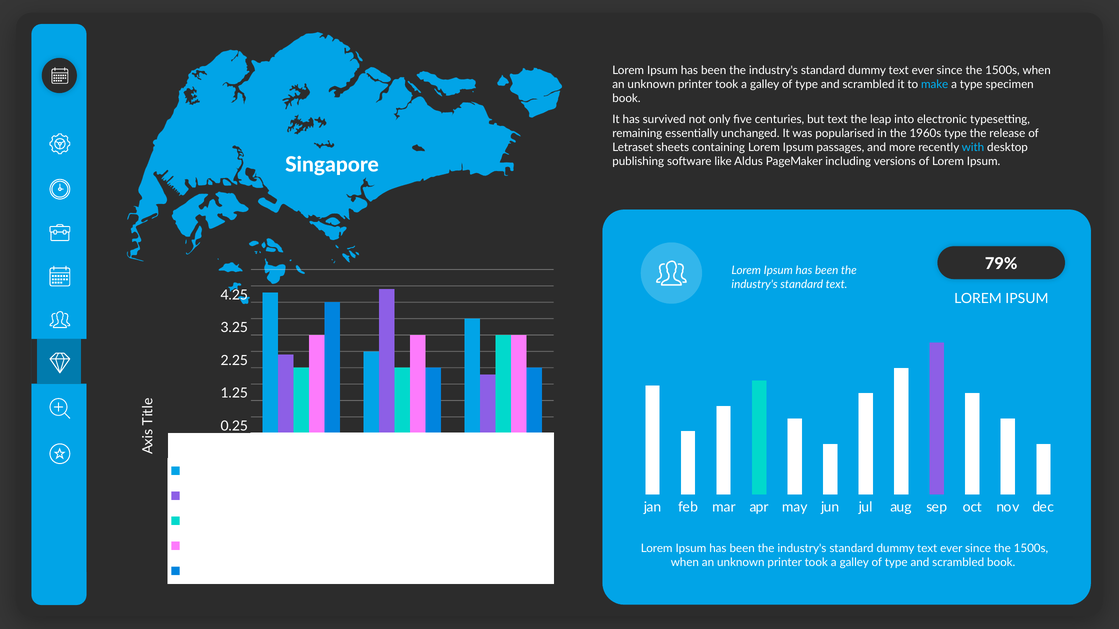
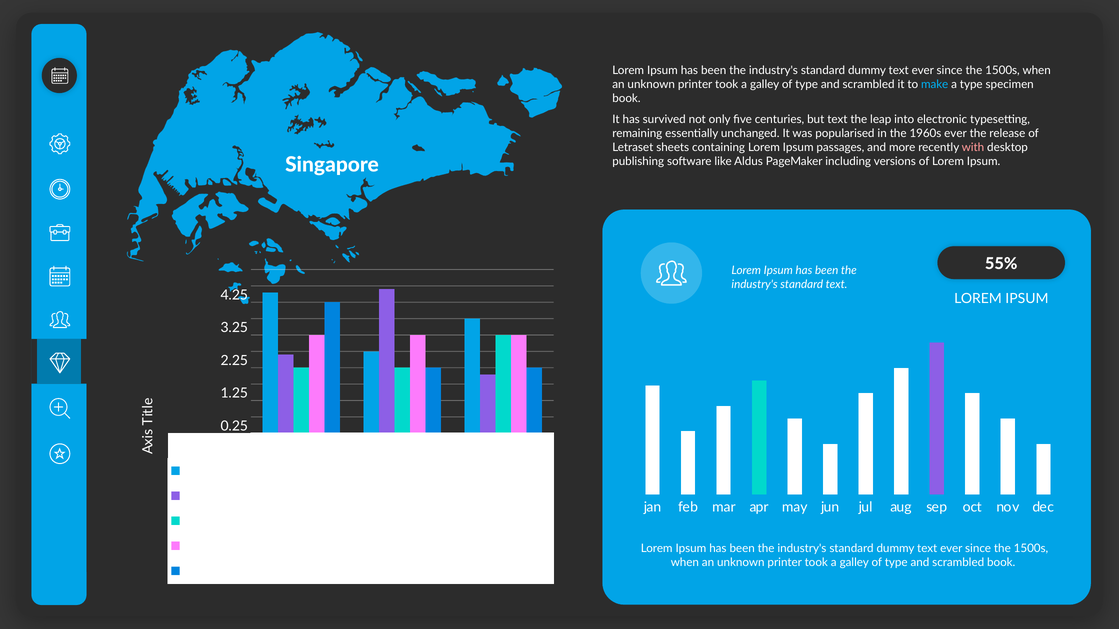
1960s type: type -> ever
with colour: light blue -> pink
79%: 79% -> 55%
